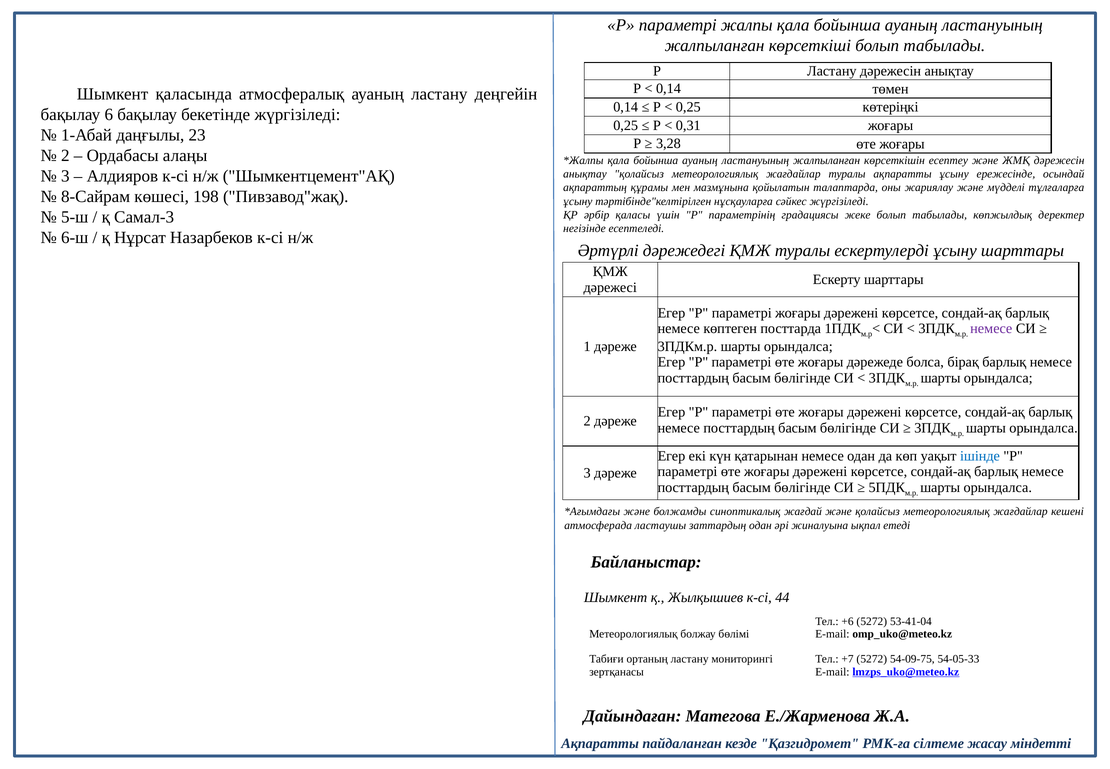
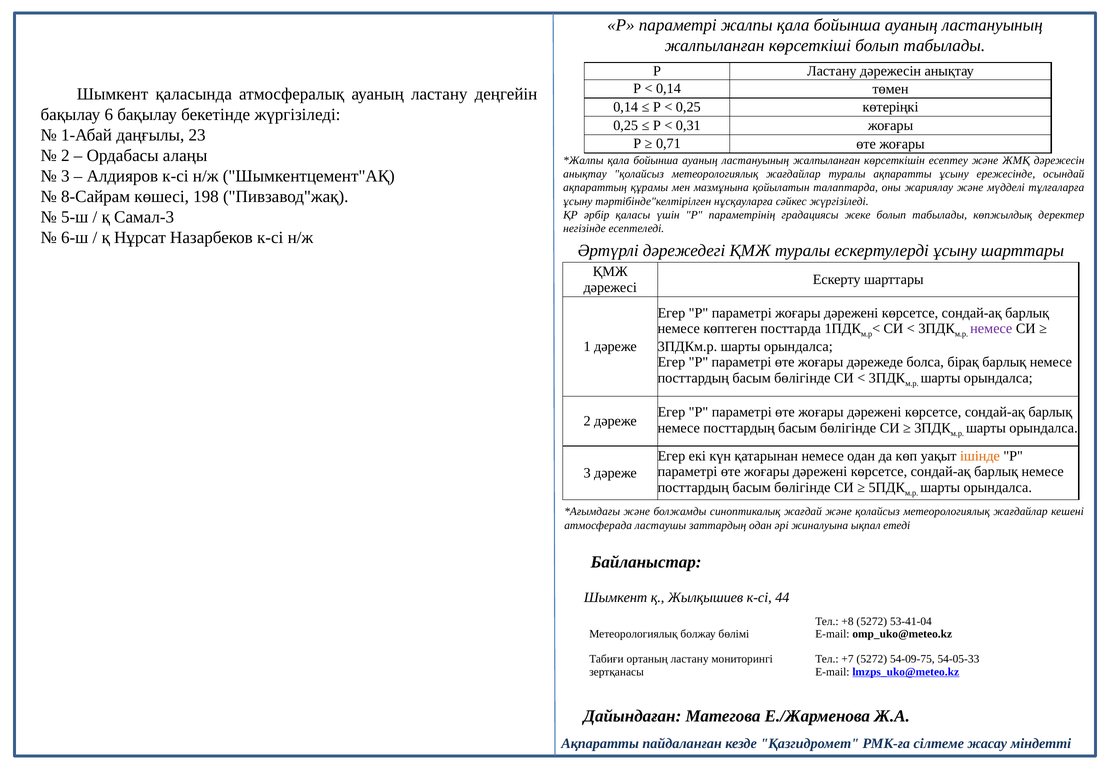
3,28: 3,28 -> 0,71
ішінде colour: blue -> orange
+6: +6 -> +8
